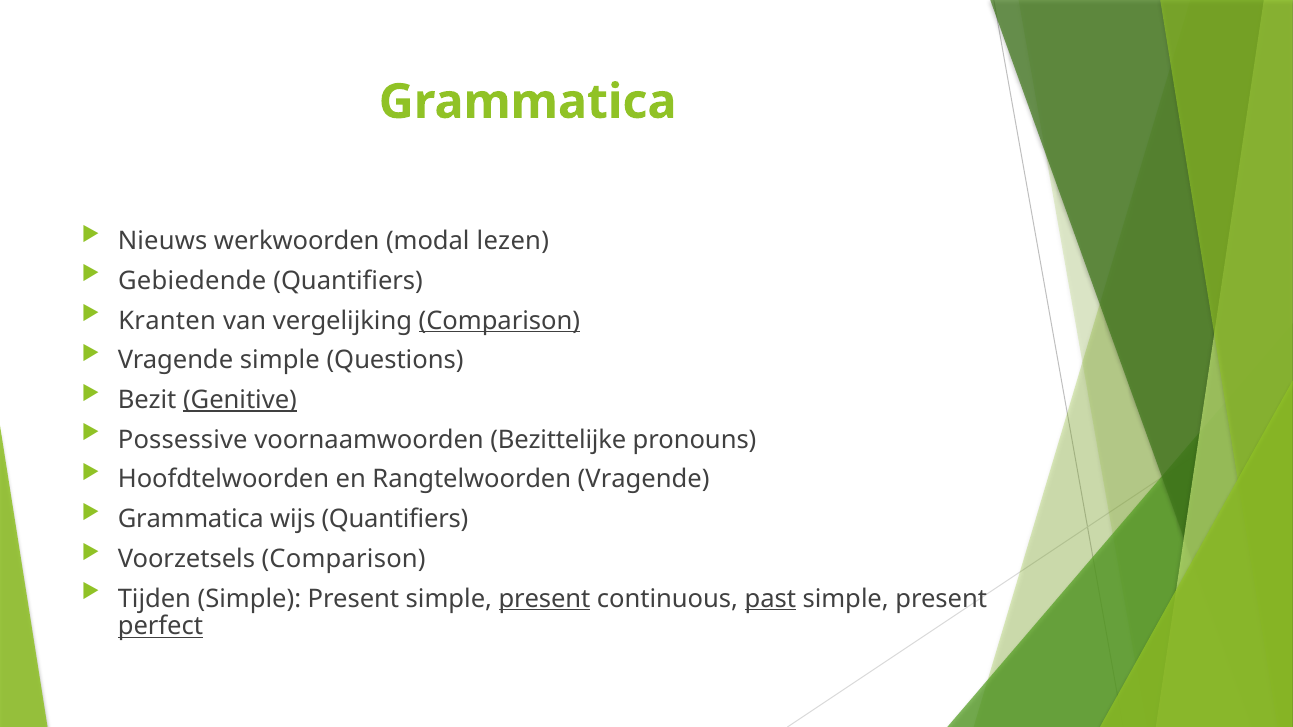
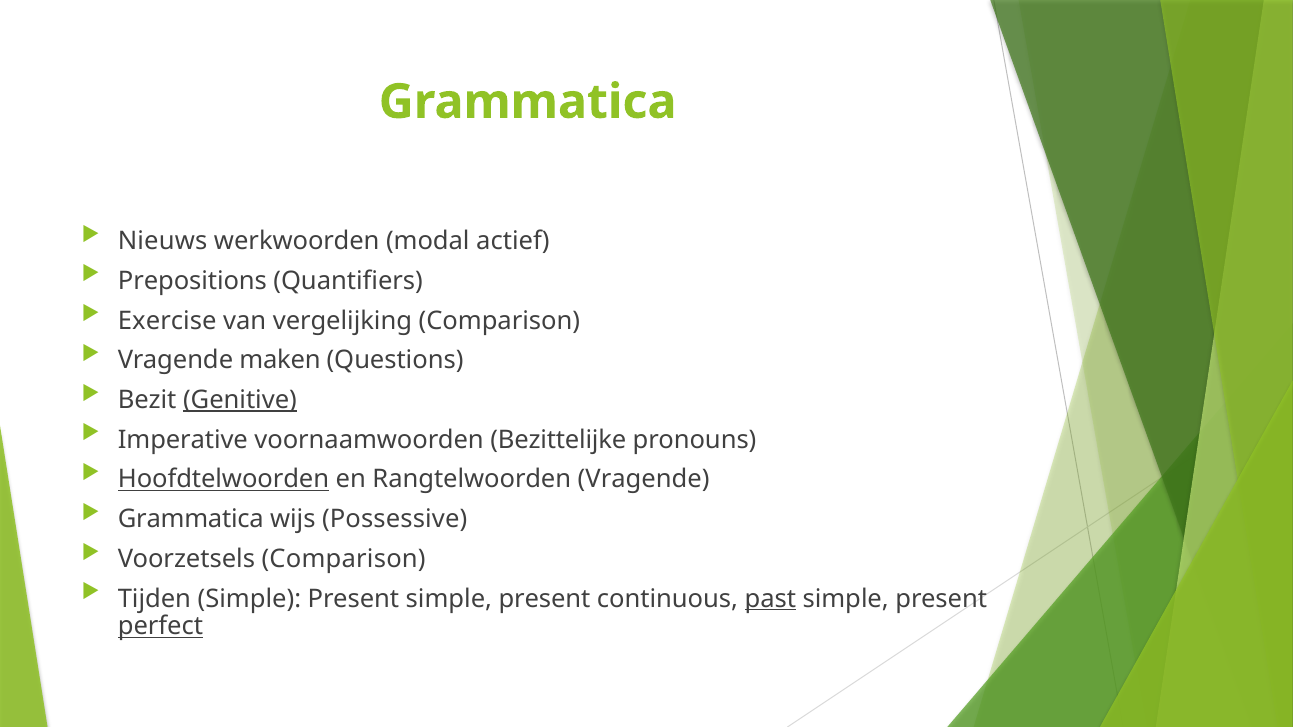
lezen: lezen -> actief
Gebiedende: Gebiedende -> Prepositions
Kranten: Kranten -> Exercise
Comparison at (499, 321) underline: present -> none
Vragende simple: simple -> maken
Possessive: Possessive -> Imperative
Hoofdtelwoorden underline: none -> present
wijs Quantifiers: Quantifiers -> Possessive
present at (544, 599) underline: present -> none
